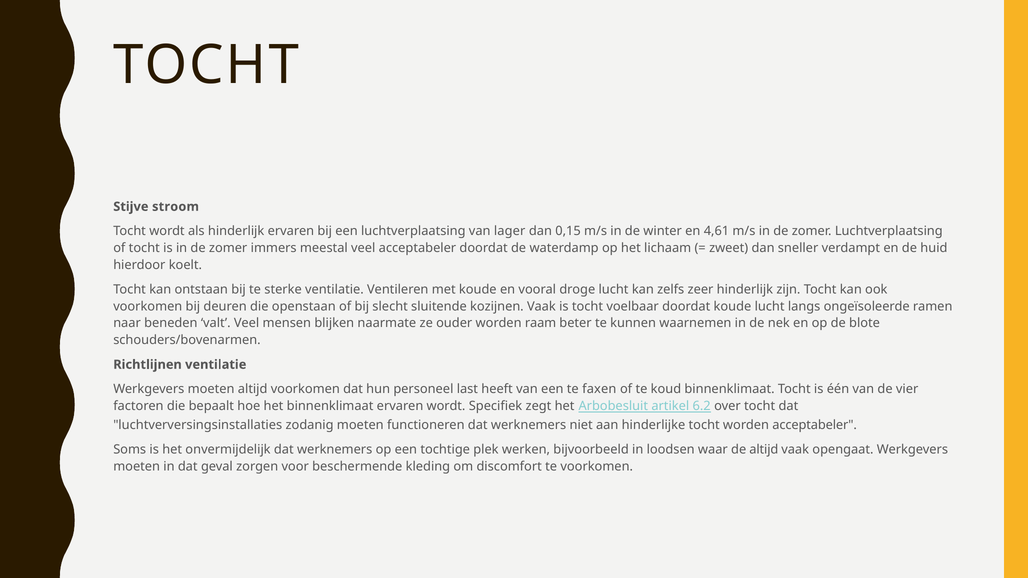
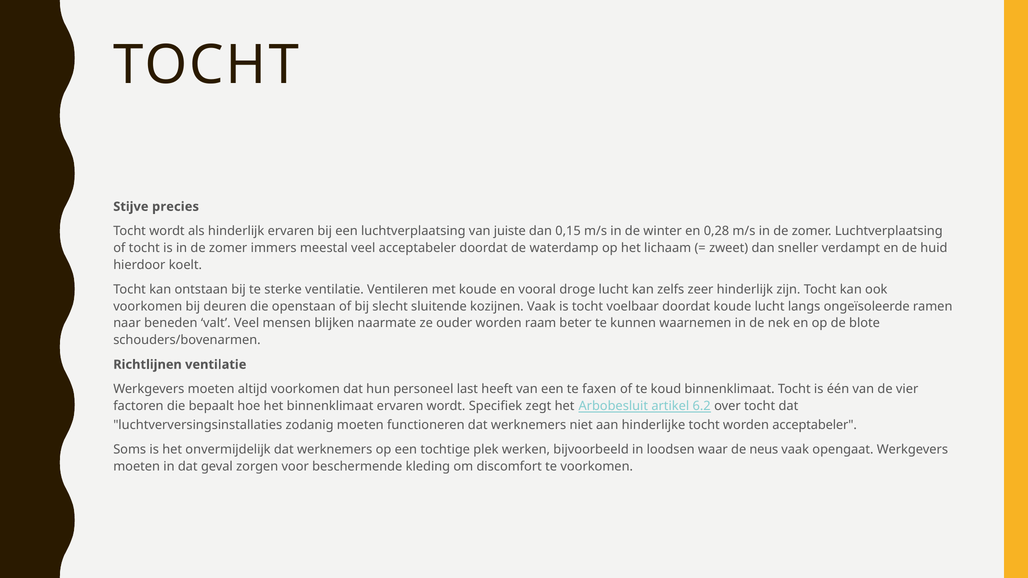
stroom: stroom -> precies
lager: lager -> juiste
4,61: 4,61 -> 0,28
de altijd: altijd -> neus
